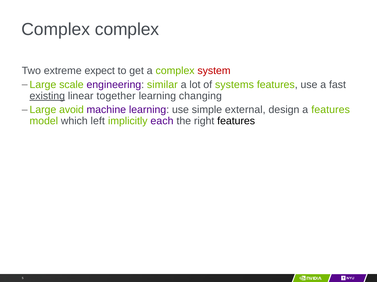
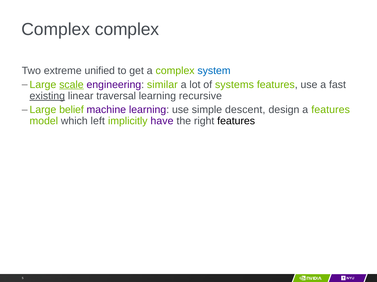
expect: expect -> uniﬁed
system colour: red -> blue
scale underline: none -> present
together: together -> traversal
changing: changing -> recursive
avoid: avoid -> belief
external: external -> descent
each: each -> have
